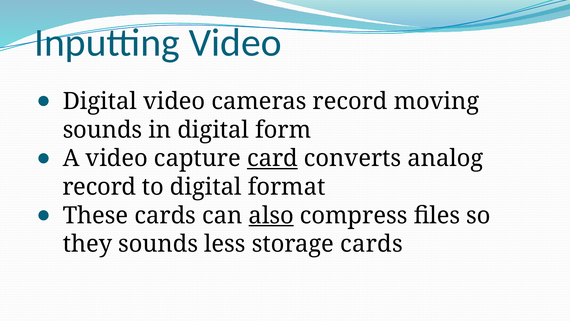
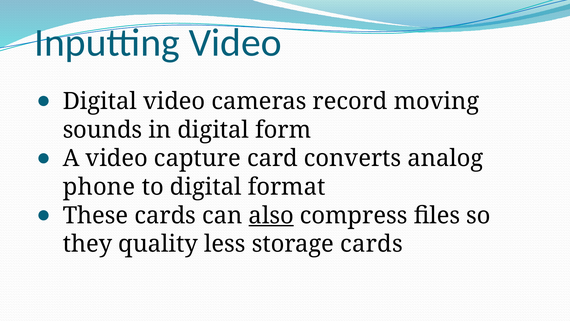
card underline: present -> none
record at (99, 187): record -> phone
they sounds: sounds -> quality
